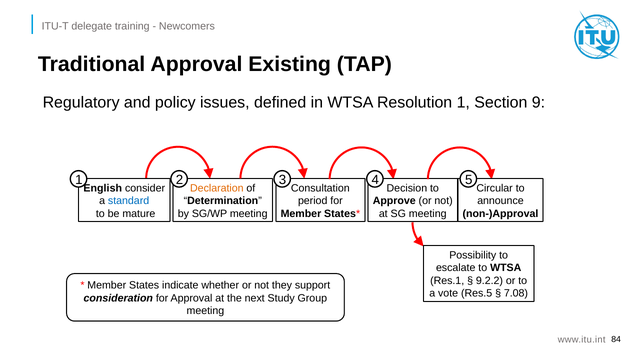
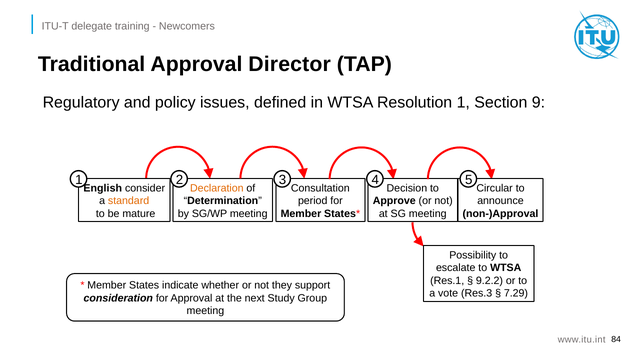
Existing: Existing -> Director
standard colour: blue -> orange
Res.5: Res.5 -> Res.3
7.08: 7.08 -> 7.29
